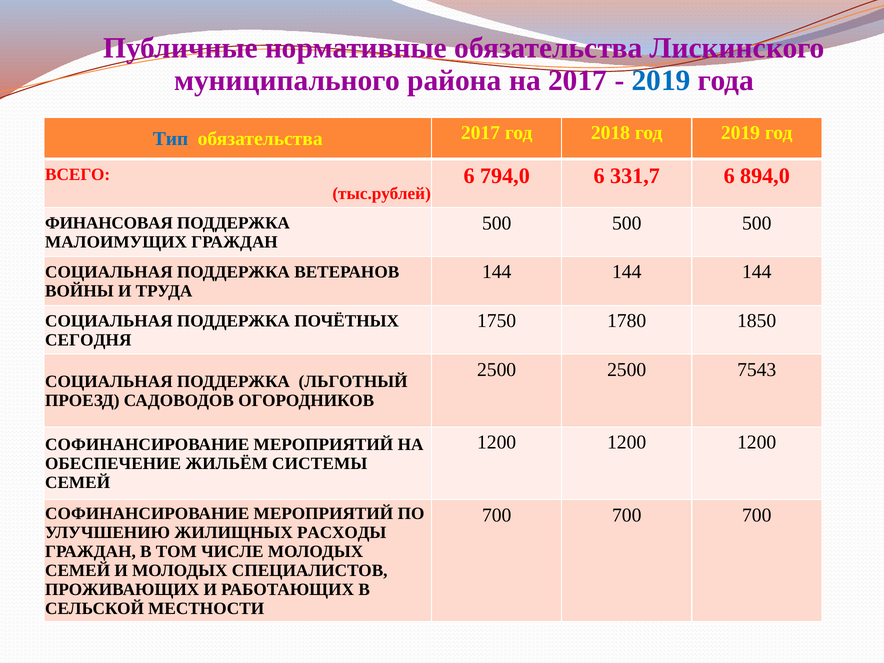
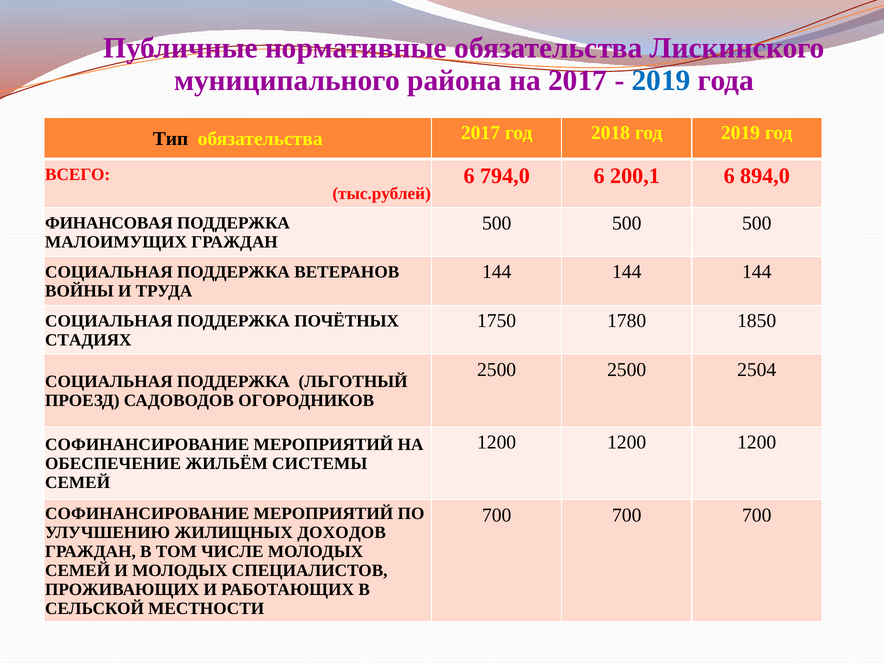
Тип colour: blue -> black
331,7: 331,7 -> 200,1
СЕГОДНЯ: СЕГОДНЯ -> СТАДИЯХ
7543: 7543 -> 2504
РАСХОДЫ: РАСХОДЫ -> ДОХОДОВ
